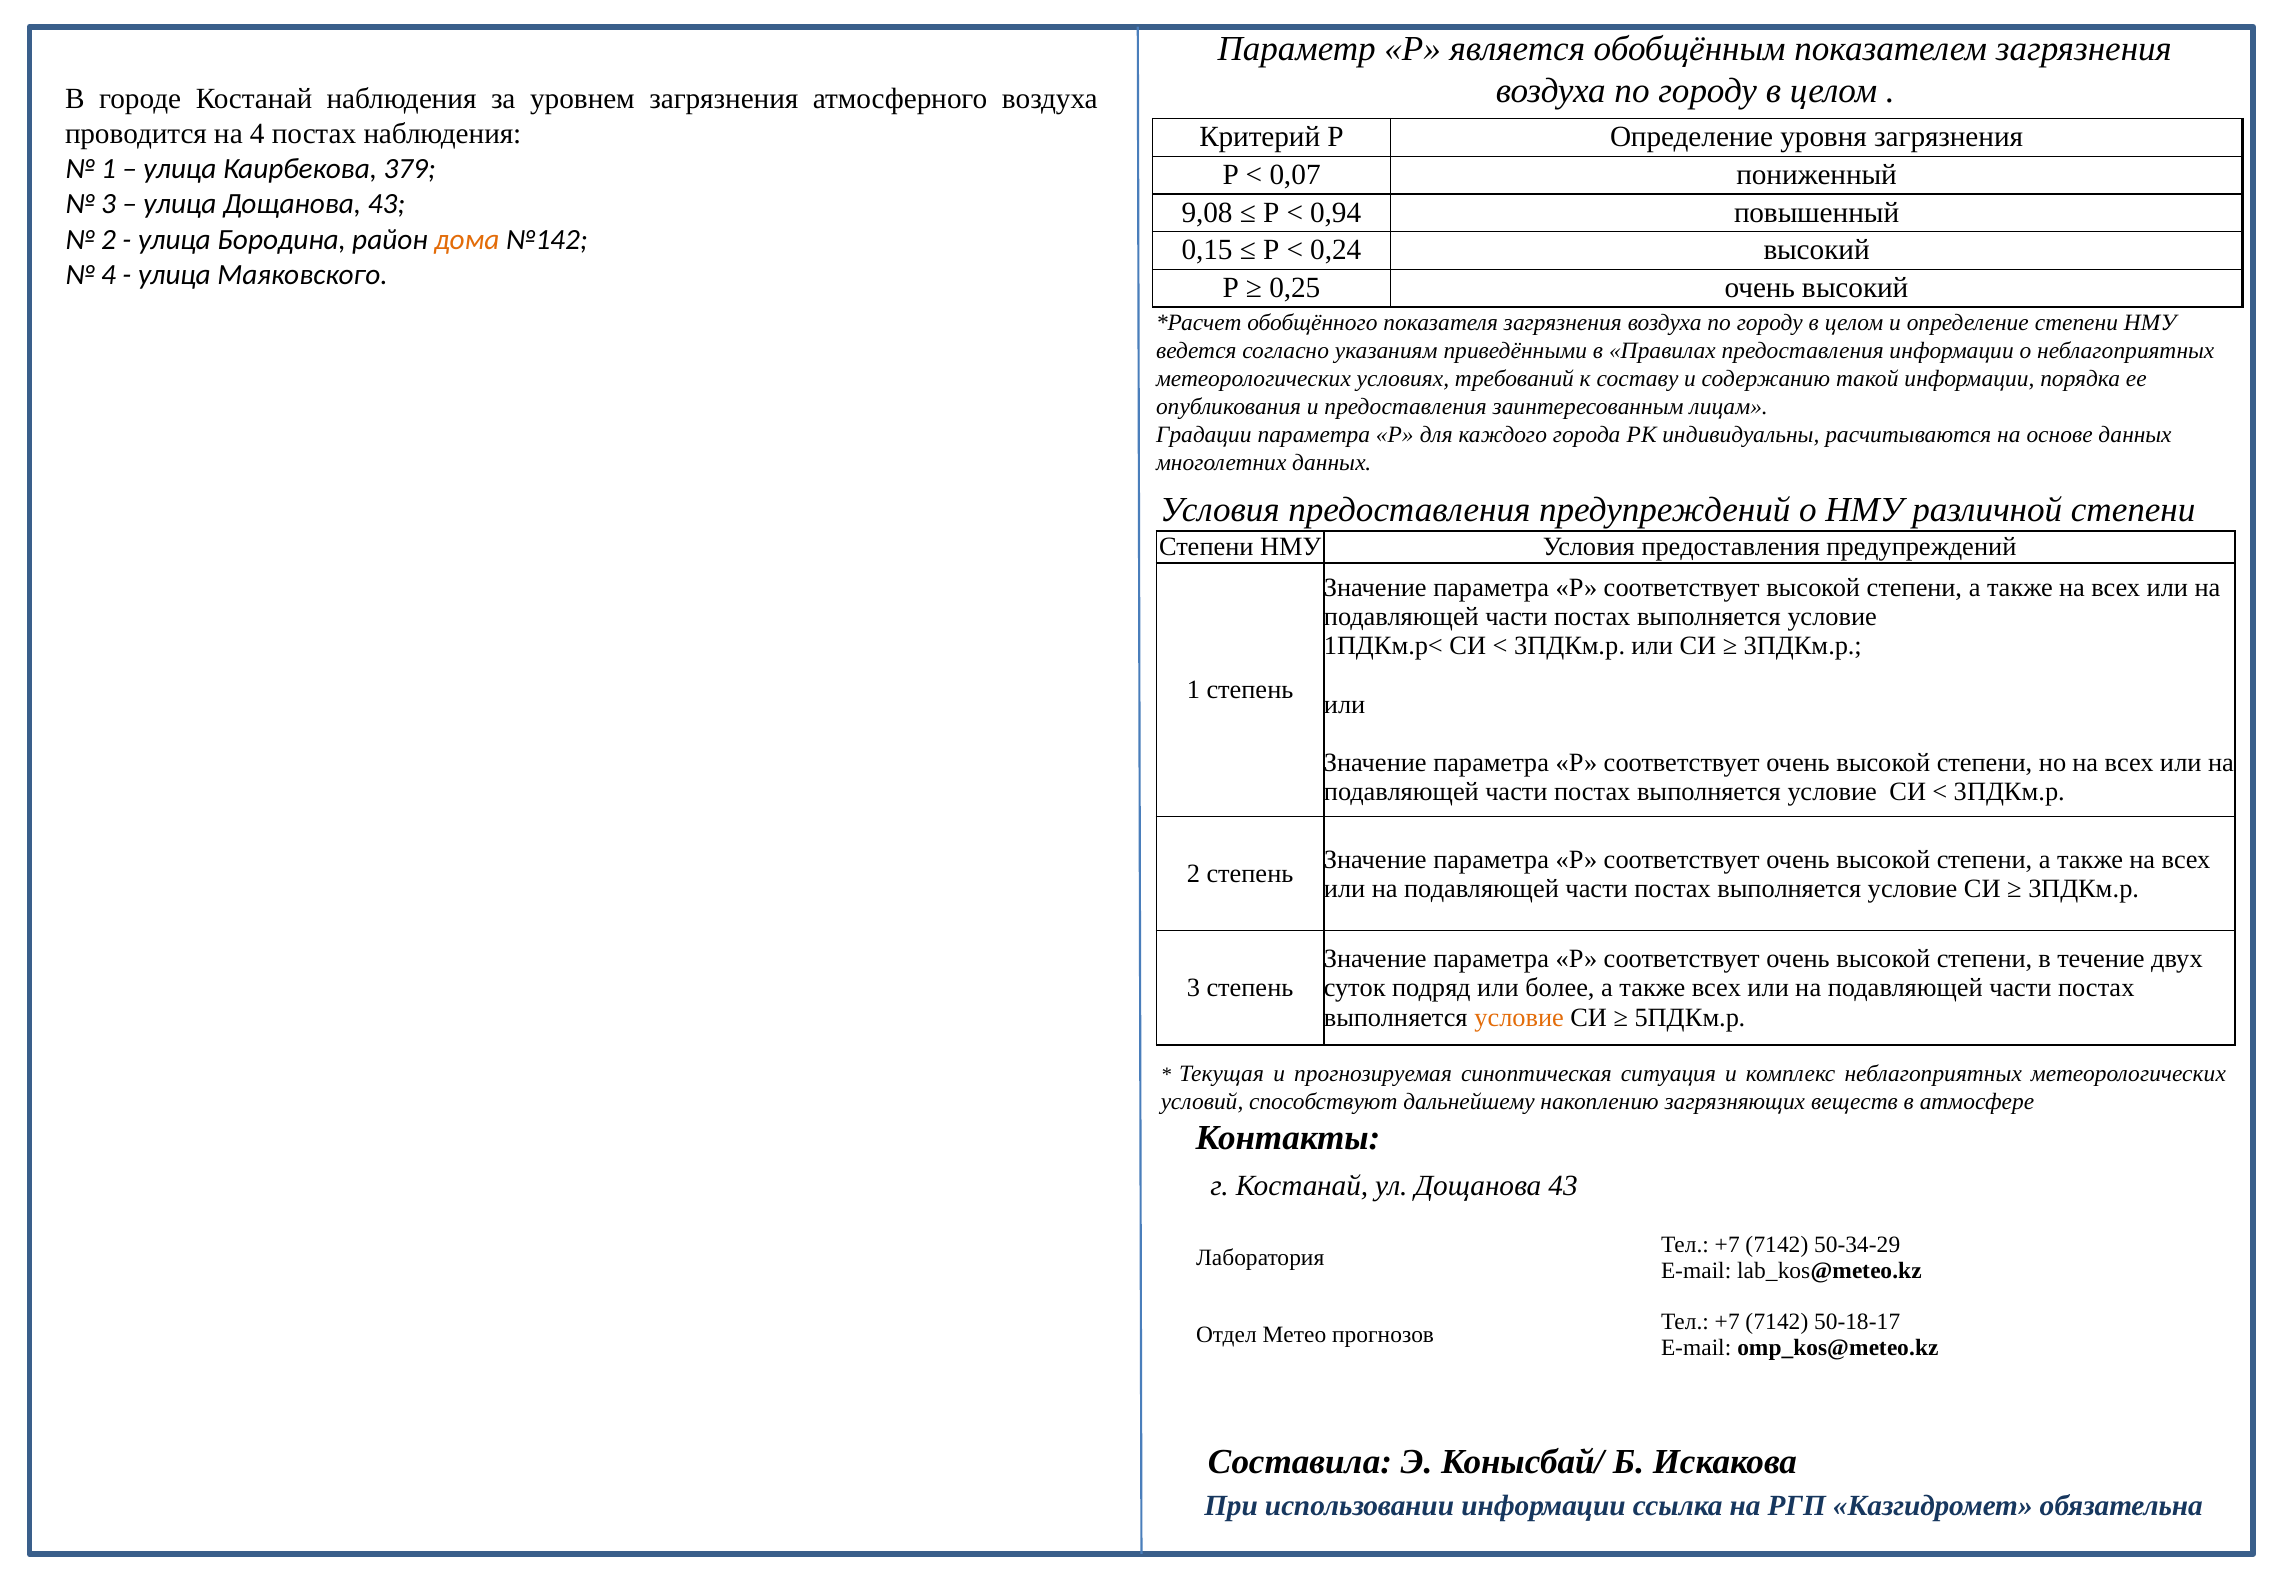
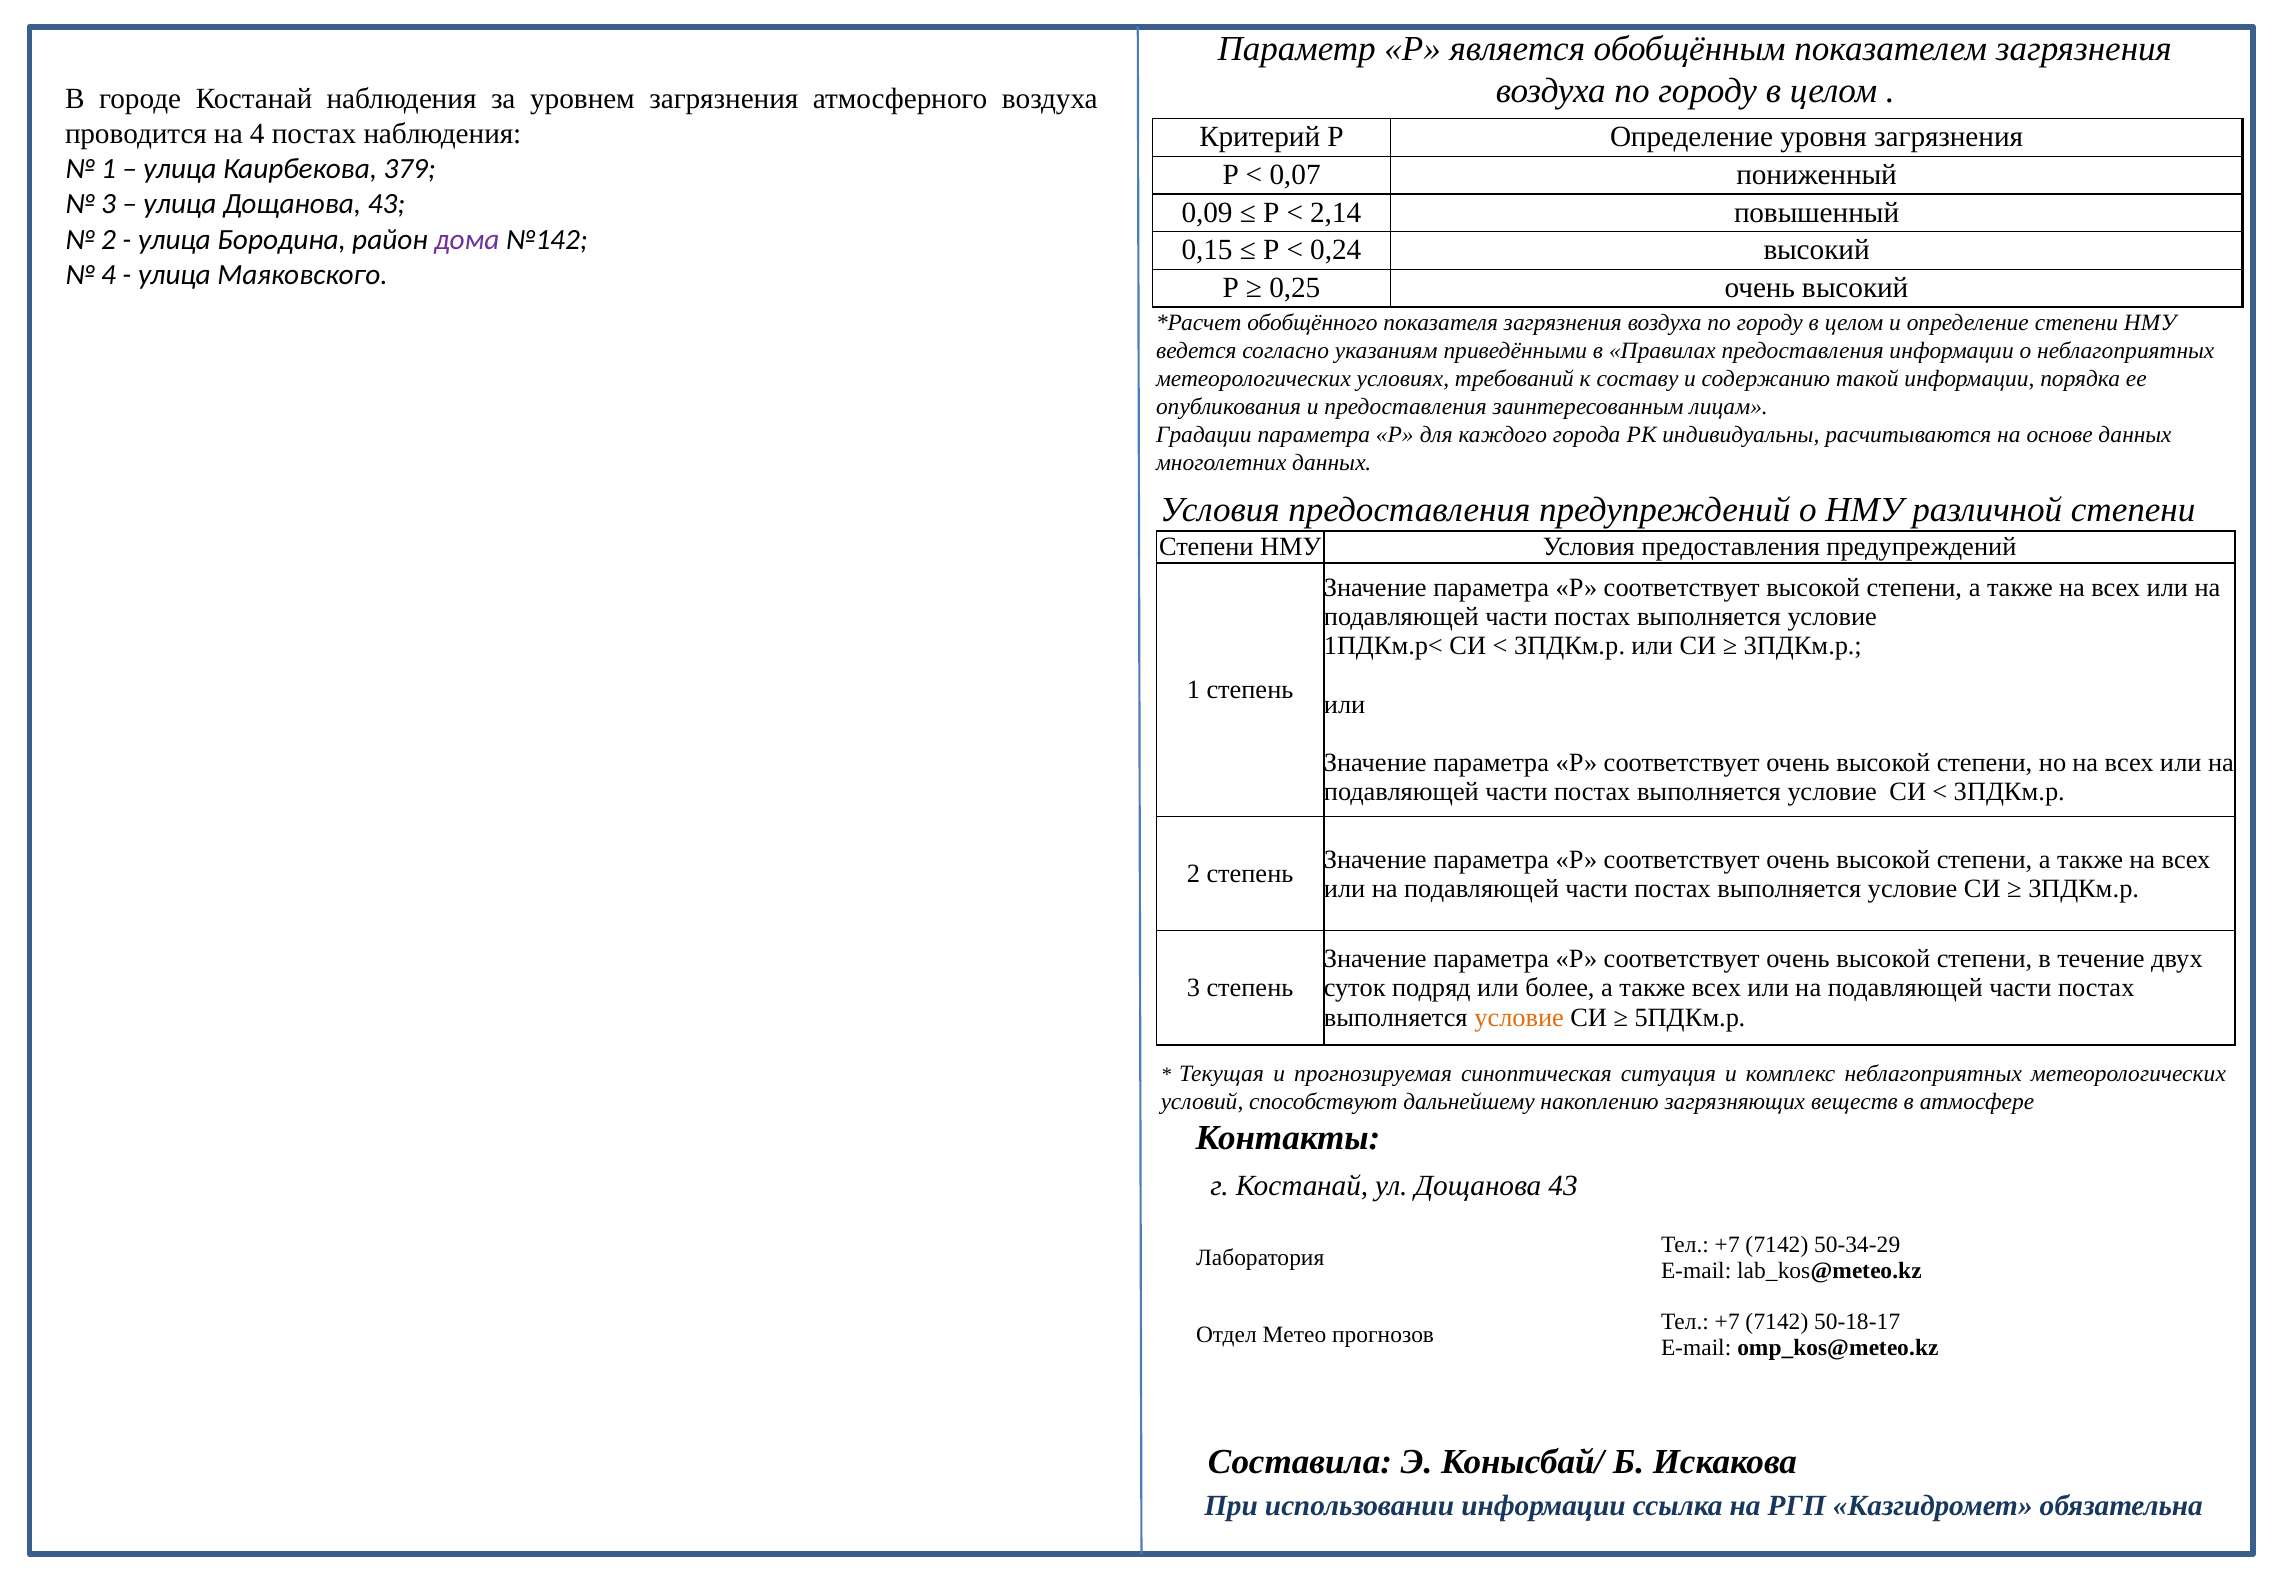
9,08: 9,08 -> 0,09
0,94: 0,94 -> 2,14
дома colour: orange -> purple
